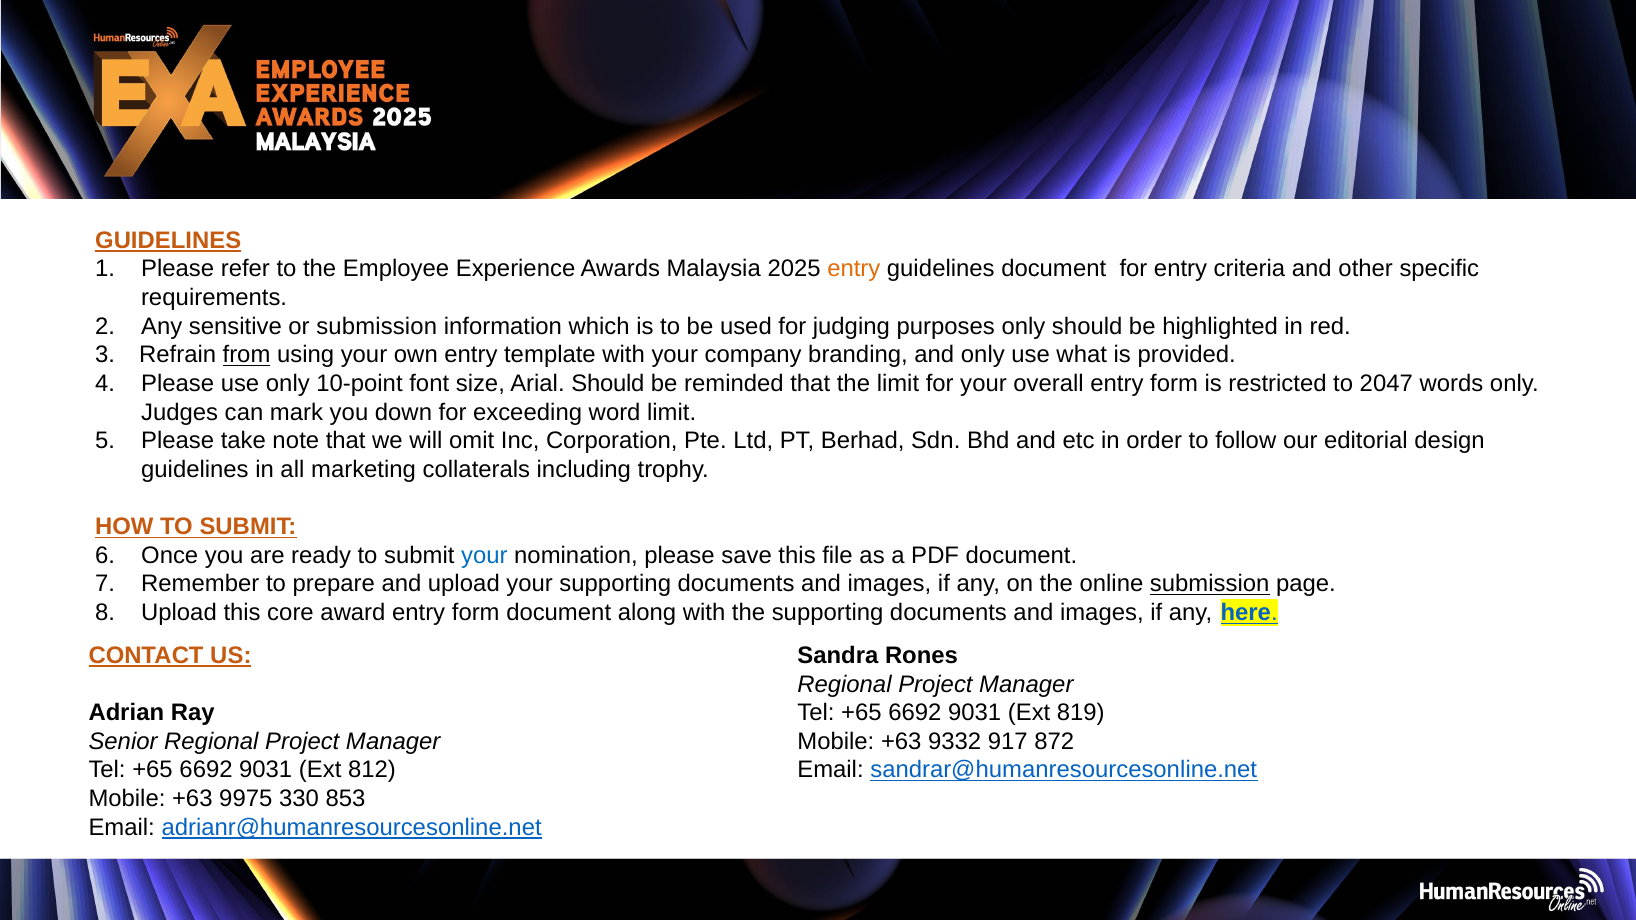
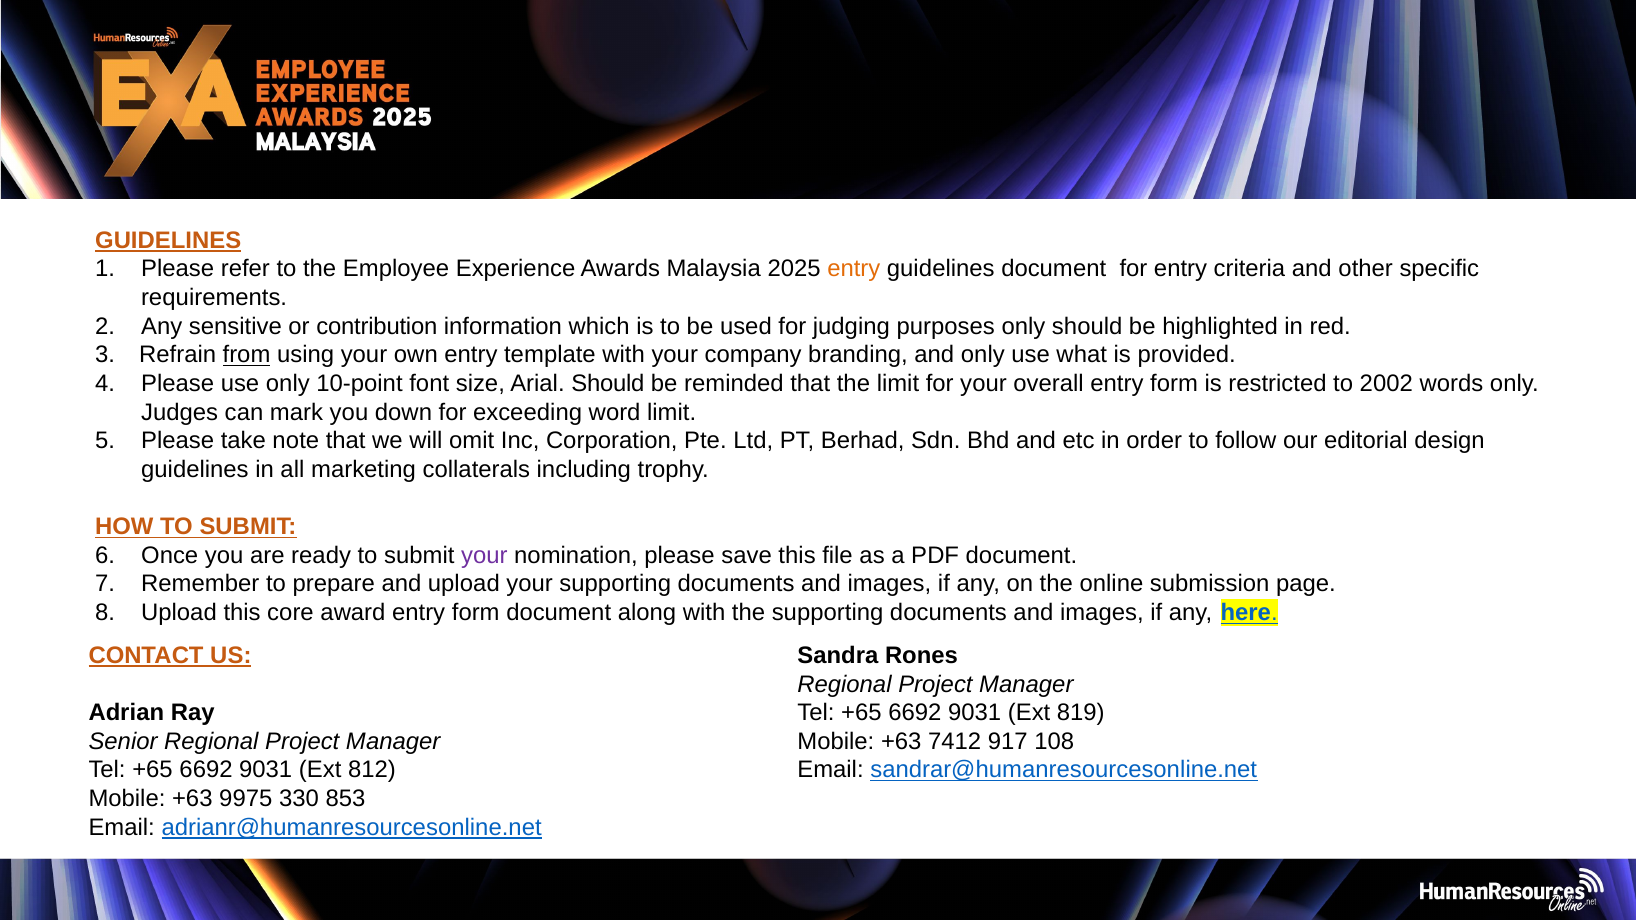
or submission: submission -> contribution
2047: 2047 -> 2002
your at (484, 556) colour: blue -> purple
submission at (1210, 584) underline: present -> none
9332: 9332 -> 7412
872: 872 -> 108
